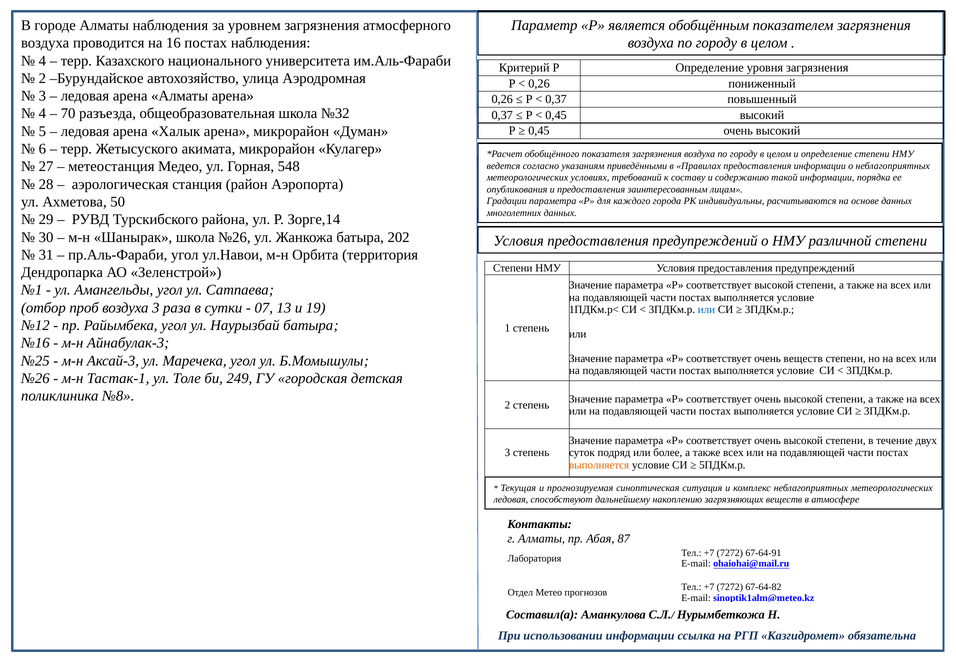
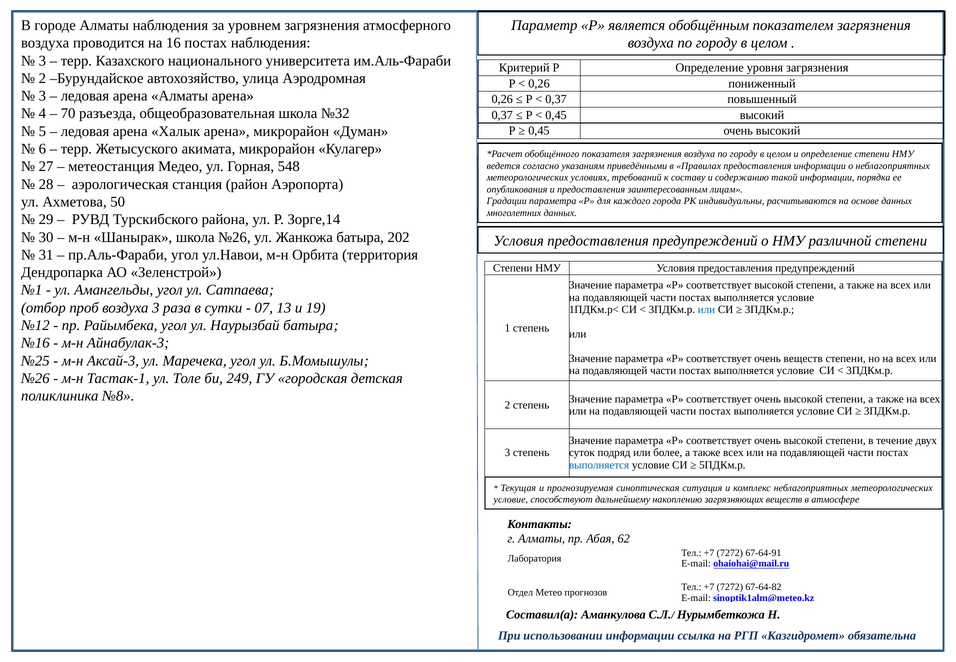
4 at (42, 61): 4 -> 3
выполняется at (599, 465) colour: orange -> blue
ледовая at (511, 500): ледовая -> условие
87: 87 -> 62
